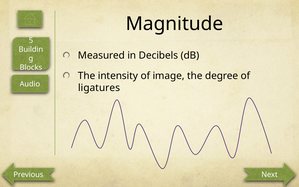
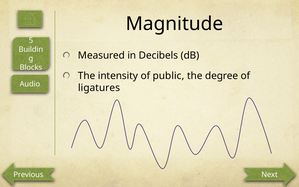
image: image -> public
